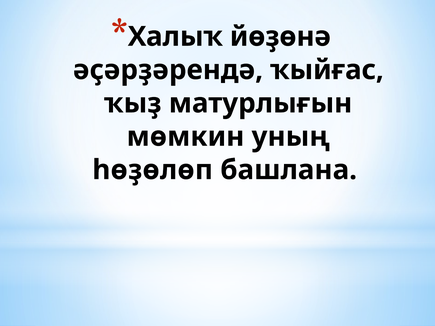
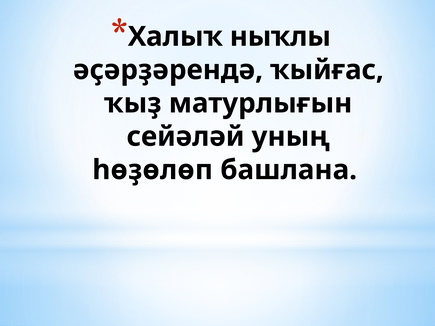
йөҙөнә: йөҙөнә -> ныҡлы
мөмкин: мөмкин -> сейәләй
